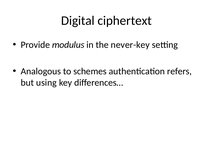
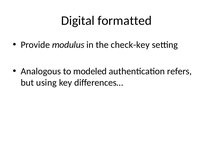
ciphertext: ciphertext -> formatted
never-key: never-key -> check-key
schemes: schemes -> modeled
